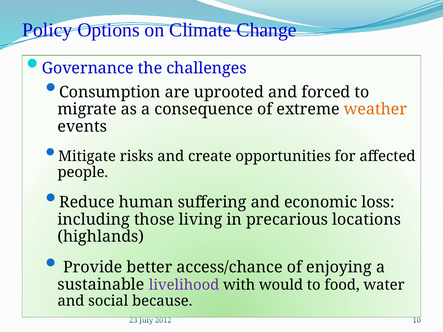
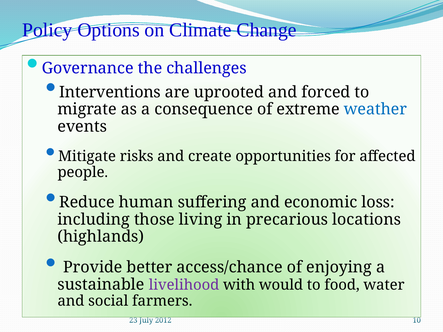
Consumption: Consumption -> Interventions
weather colour: orange -> blue
because: because -> farmers
